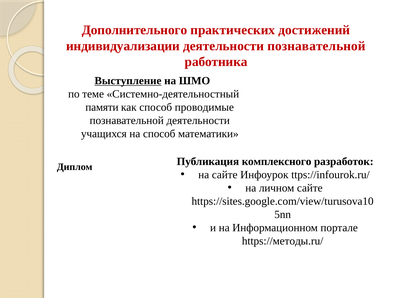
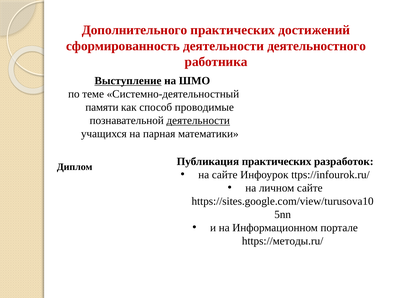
индивидуализации: индивидуализации -> сформированность
деятельности познавательной: познавательной -> деятельностного
деятельности at (198, 121) underline: none -> present
на способ: способ -> парная
Публикация комплексного: комплексного -> практических
